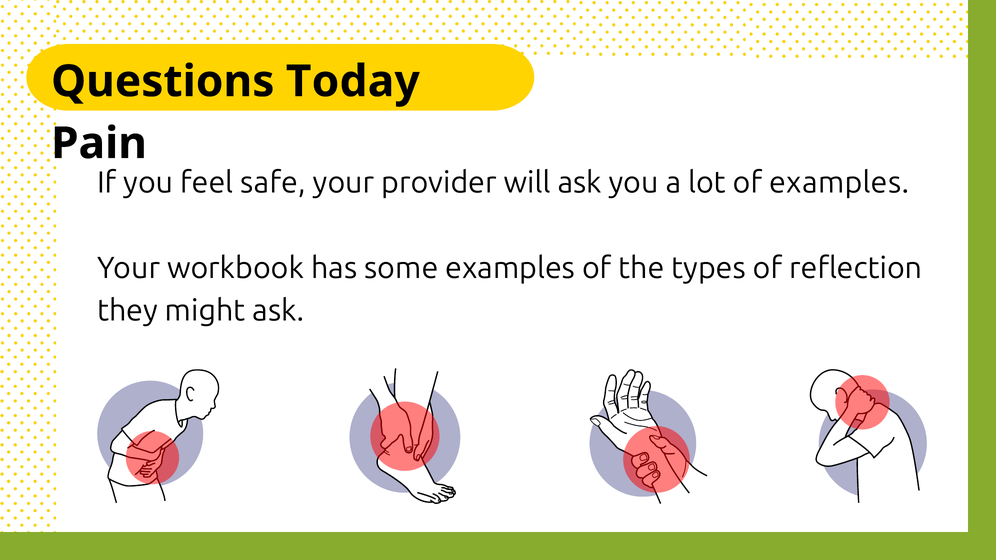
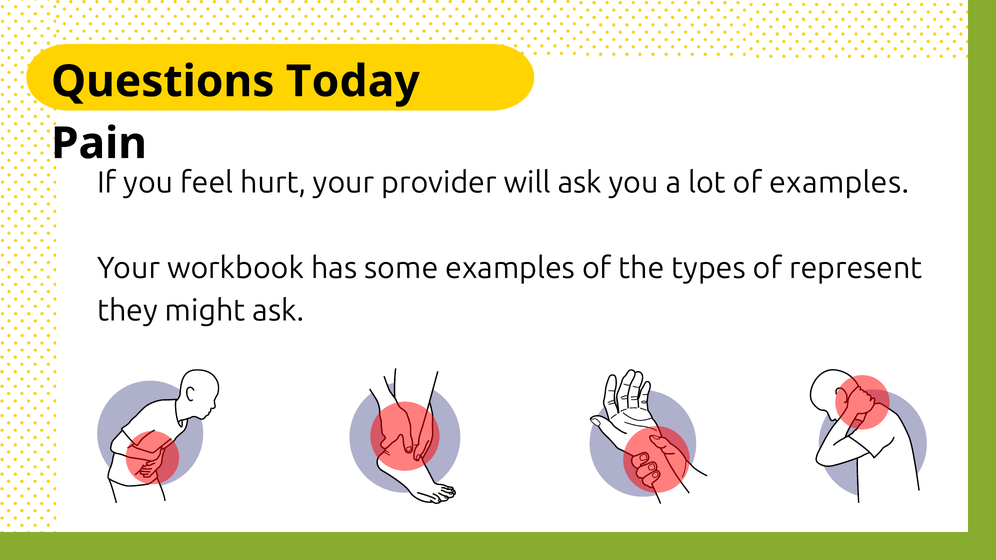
safe: safe -> hurt
reflection: reflection -> represent
